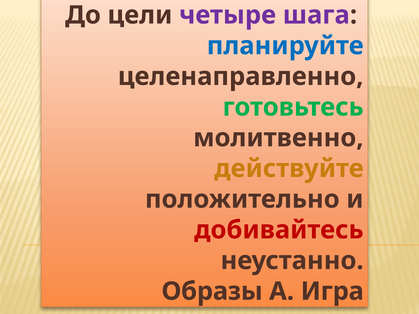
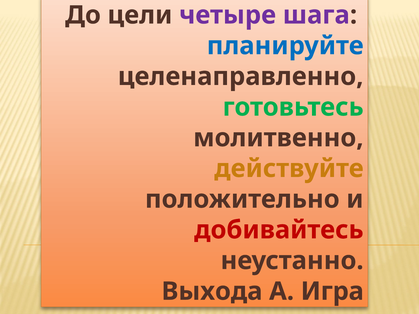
Образы: Образы -> Выхода
